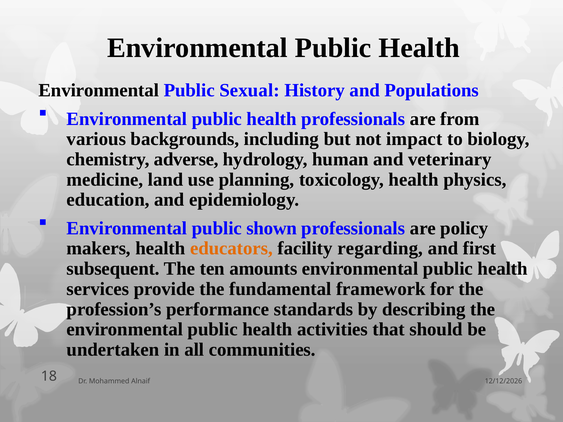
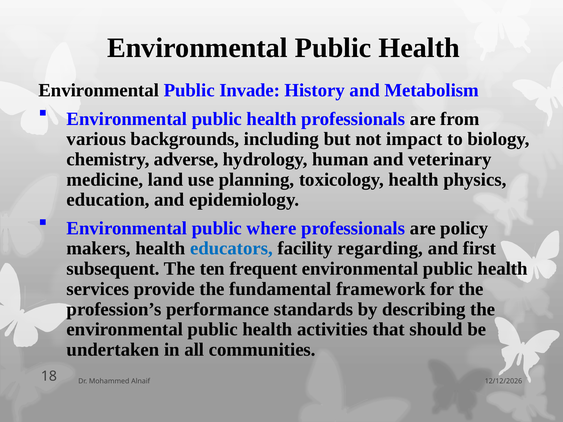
Sexual: Sexual -> Invade
Populations: Populations -> Metabolism
shown: shown -> where
educators colour: orange -> blue
amounts: amounts -> frequent
